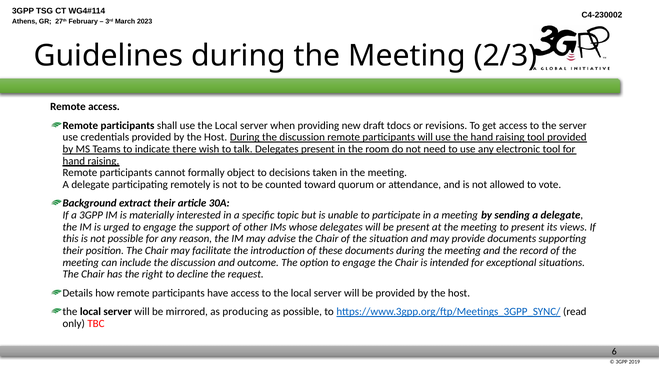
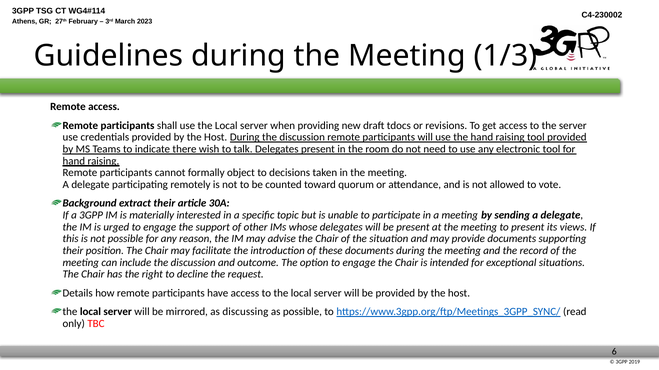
2/3: 2/3 -> 1/3
producing: producing -> discussing
